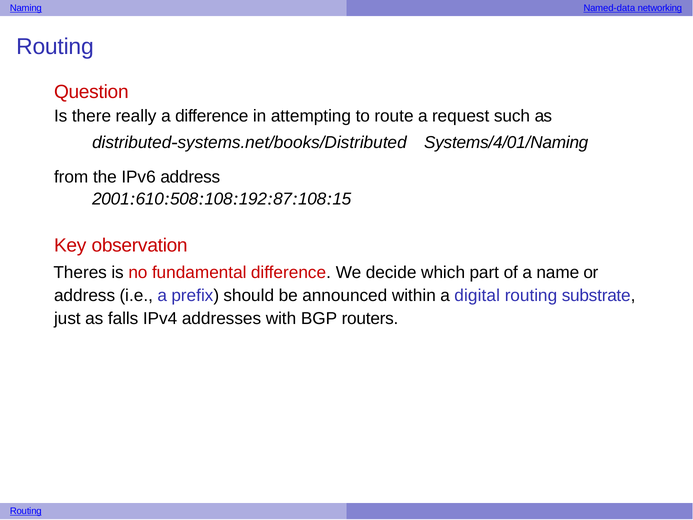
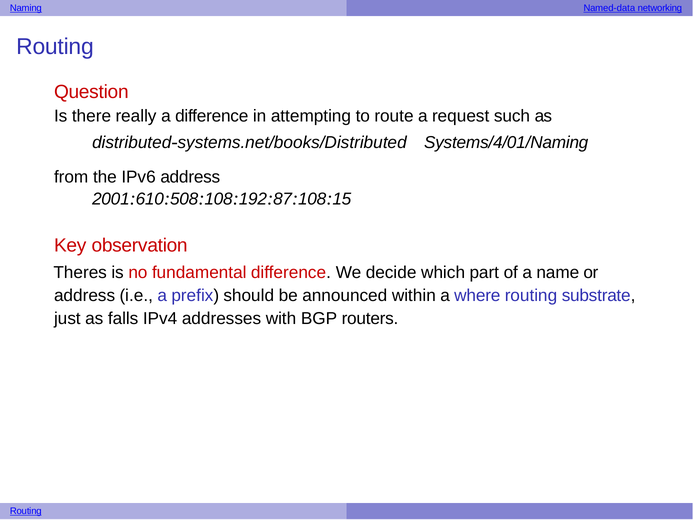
digital: digital -> where
